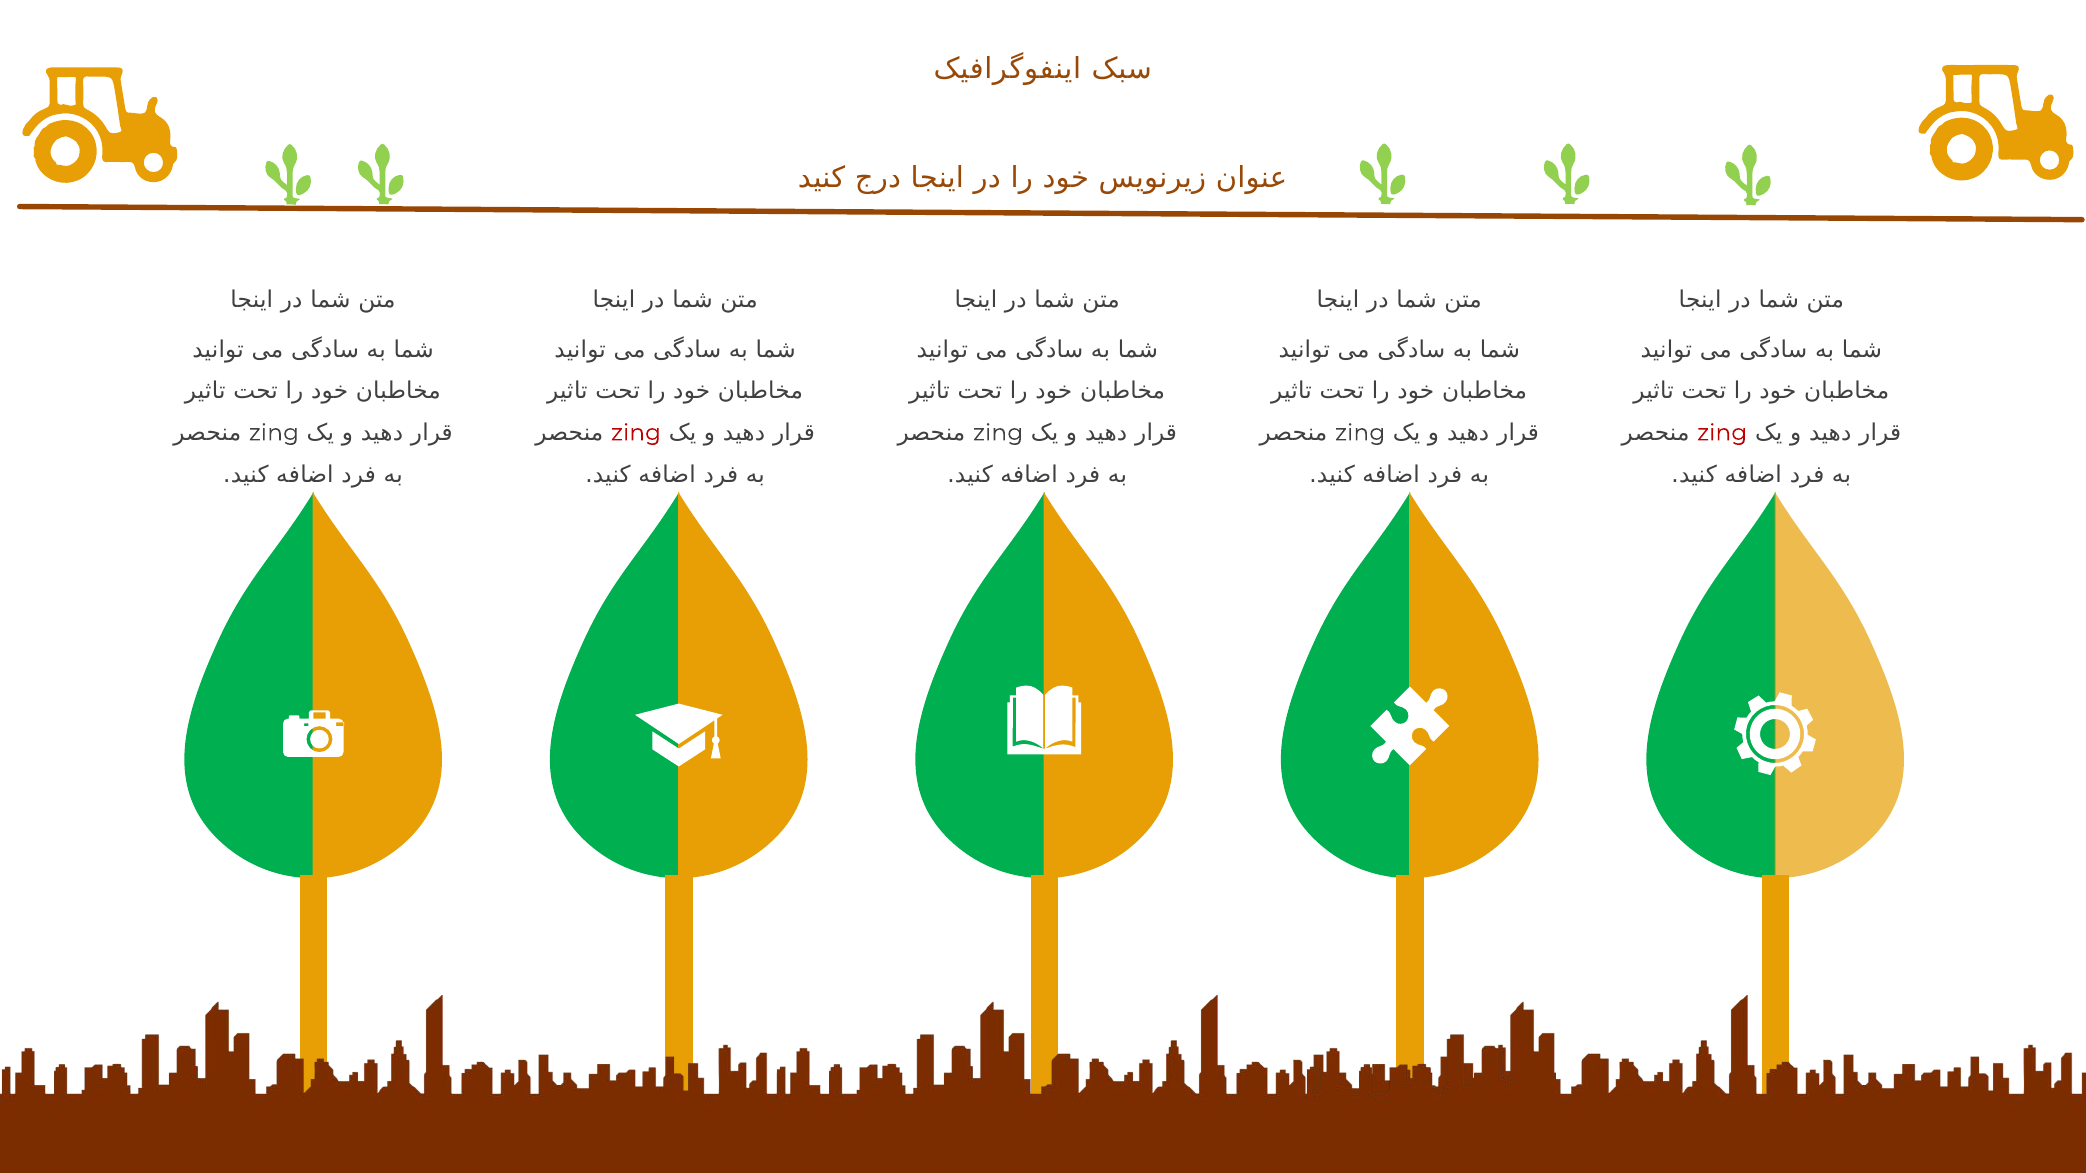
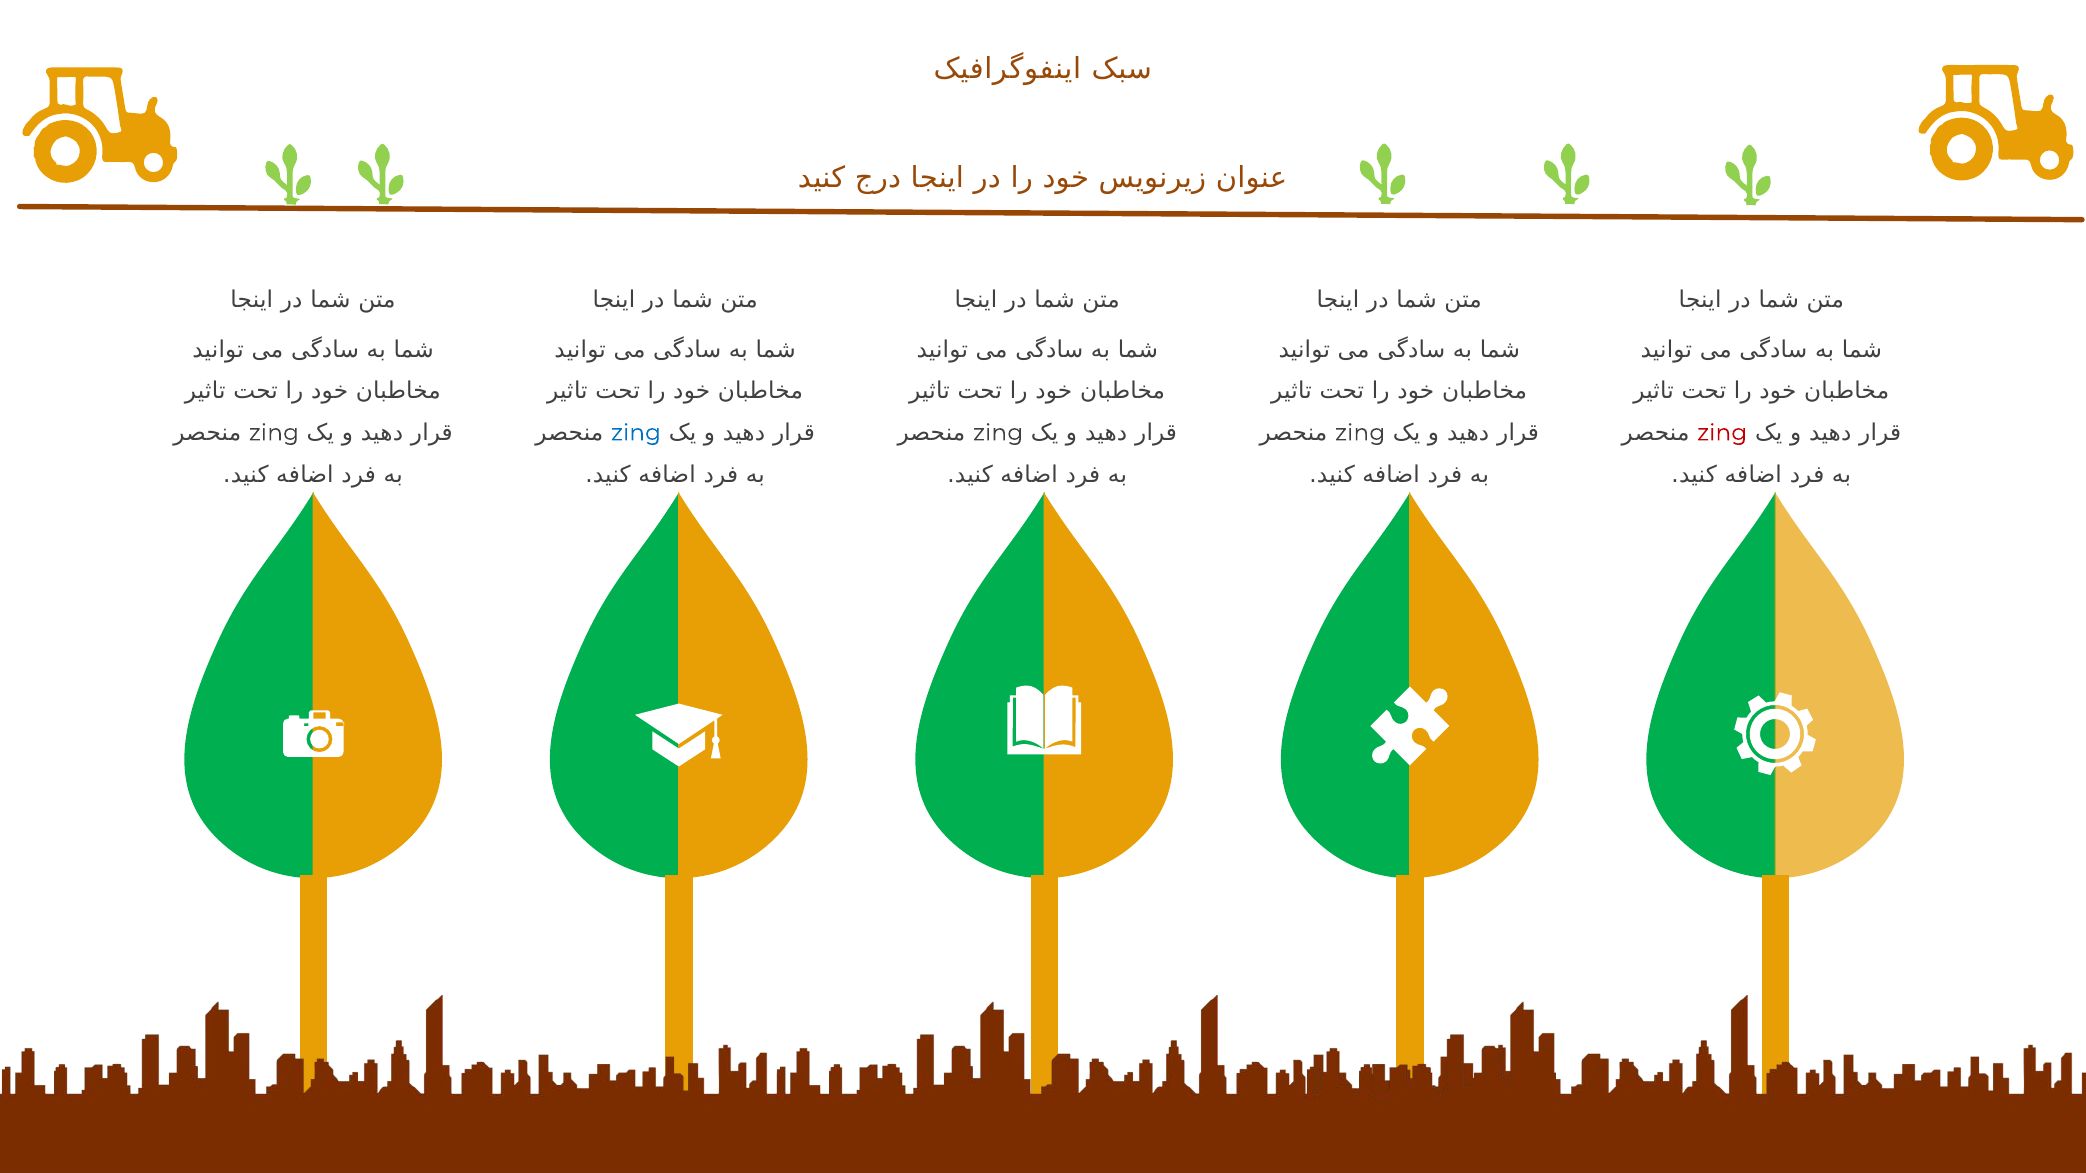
zing at (636, 433) colour: red -> blue
